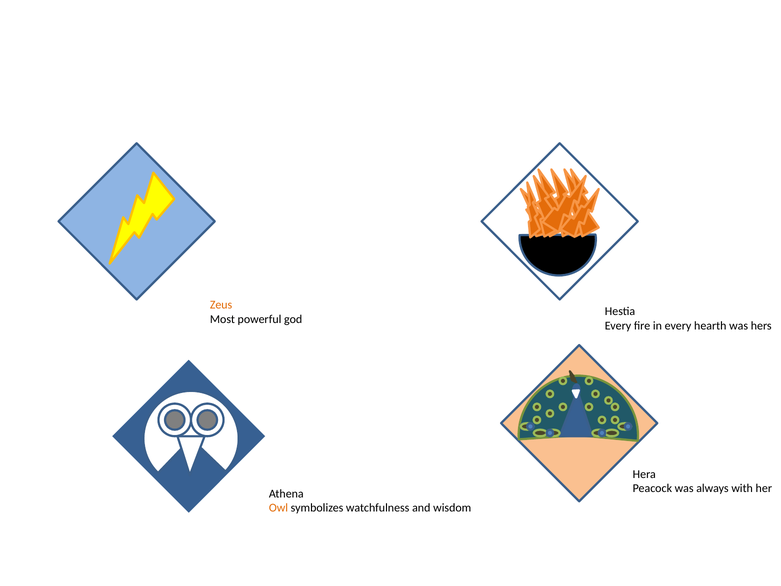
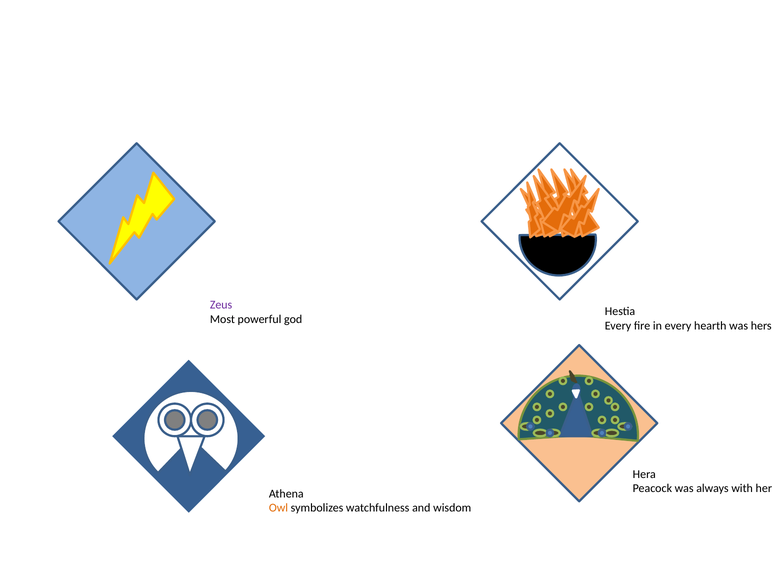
Zeus colour: orange -> purple
